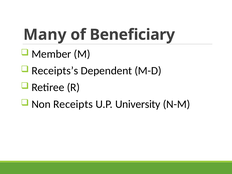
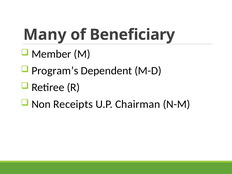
Receipts’s: Receipts’s -> Program’s
University: University -> Chairman
